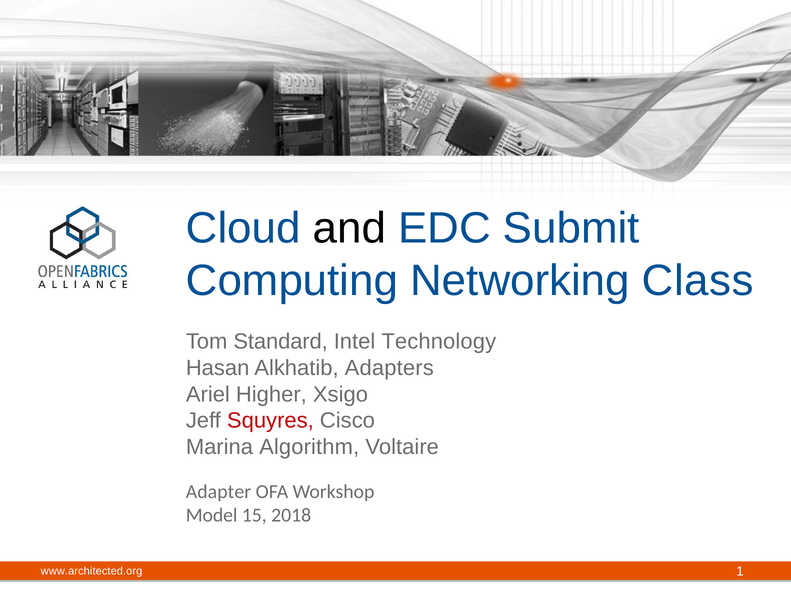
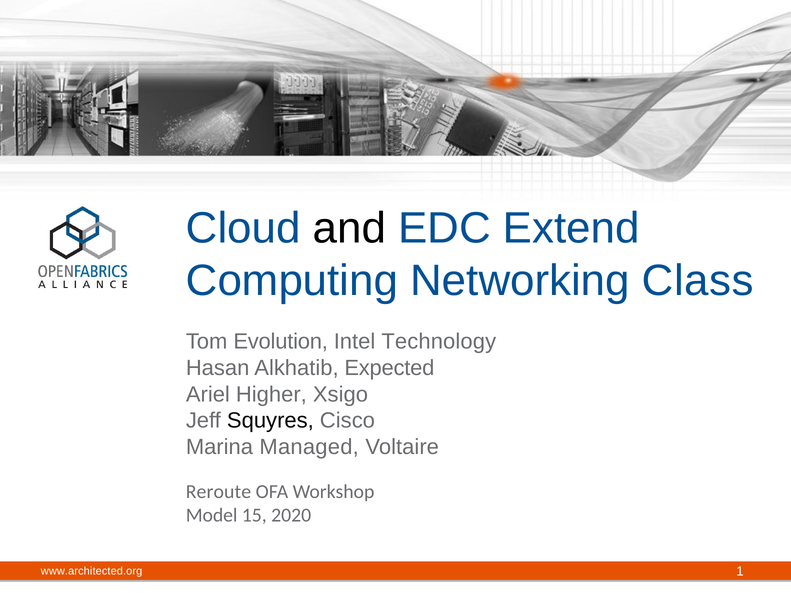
Submit: Submit -> Extend
Standard: Standard -> Evolution
Adapters: Adapters -> Expected
Squyres colour: red -> black
Algorithm: Algorithm -> Managed
Adapter: Adapter -> Reroute
2018: 2018 -> 2020
